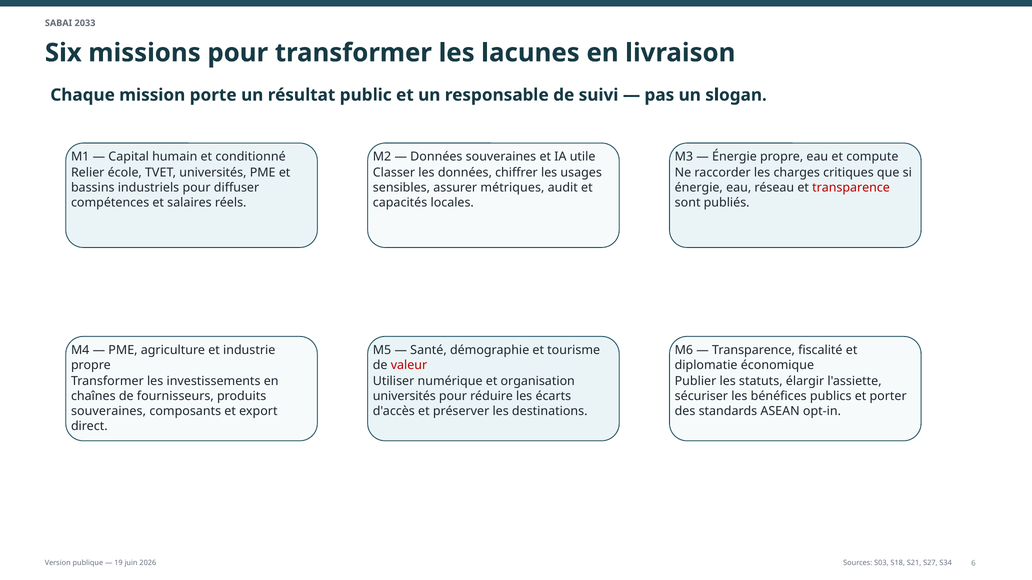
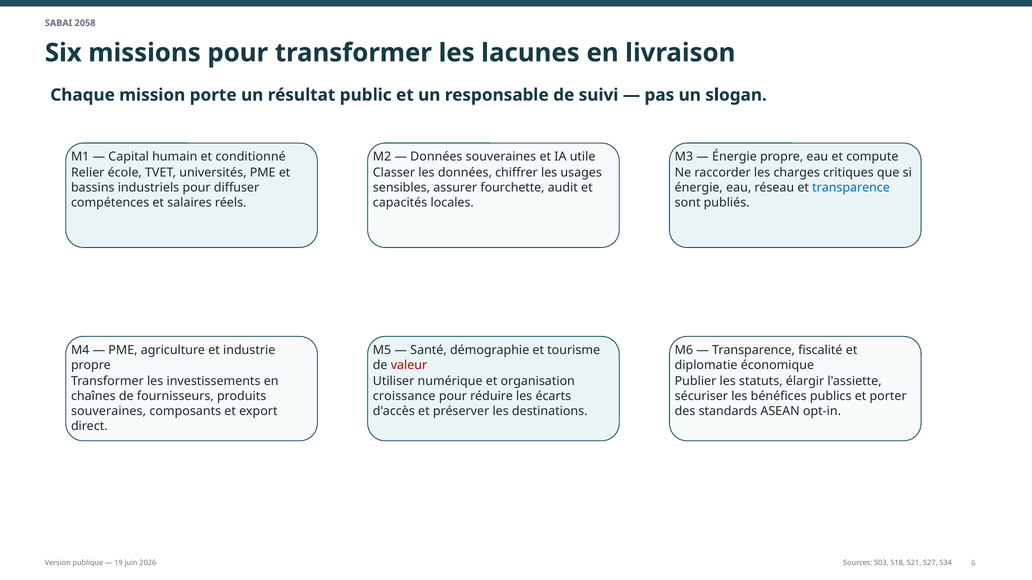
2033: 2033 -> 2058
métriques: métriques -> fourchette
transparence at (851, 188) colour: red -> blue
universités at (404, 396): universités -> croissance
